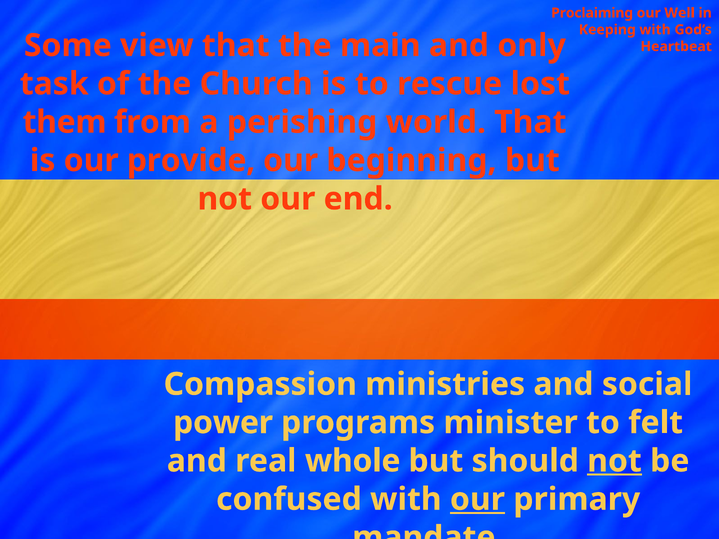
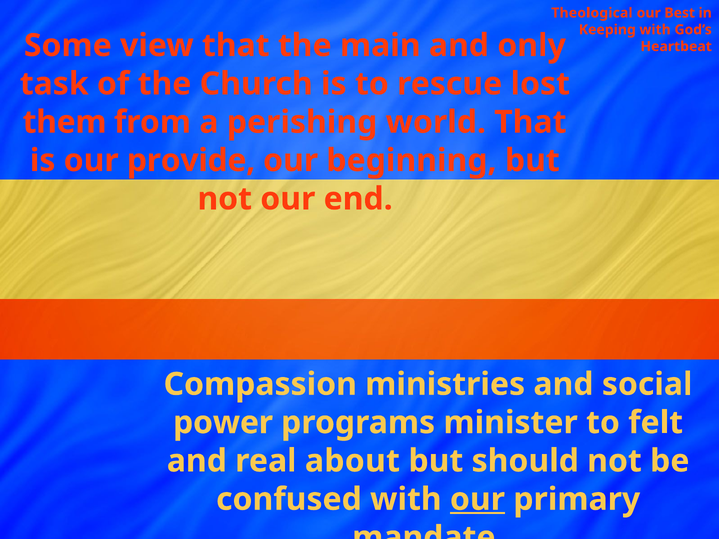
Proclaiming: Proclaiming -> Theological
Well: Well -> Best
whole: whole -> about
not at (614, 461) underline: present -> none
